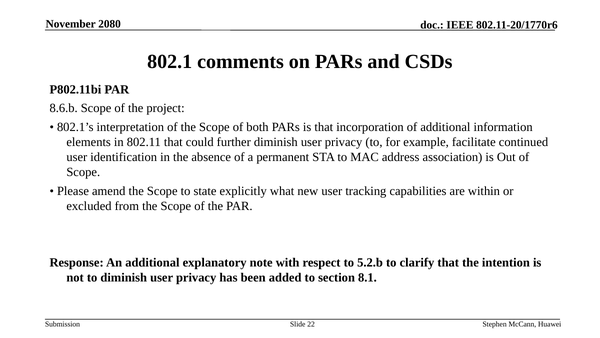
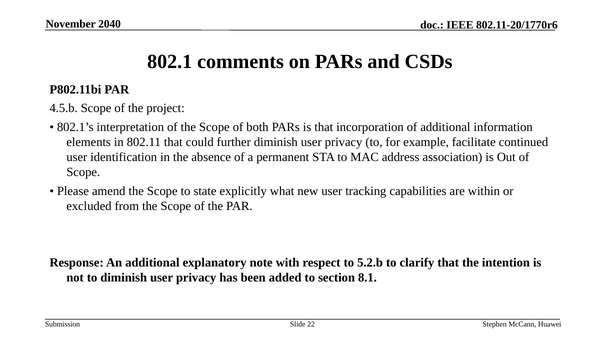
2080: 2080 -> 2040
8.6.b: 8.6.b -> 4.5.b
